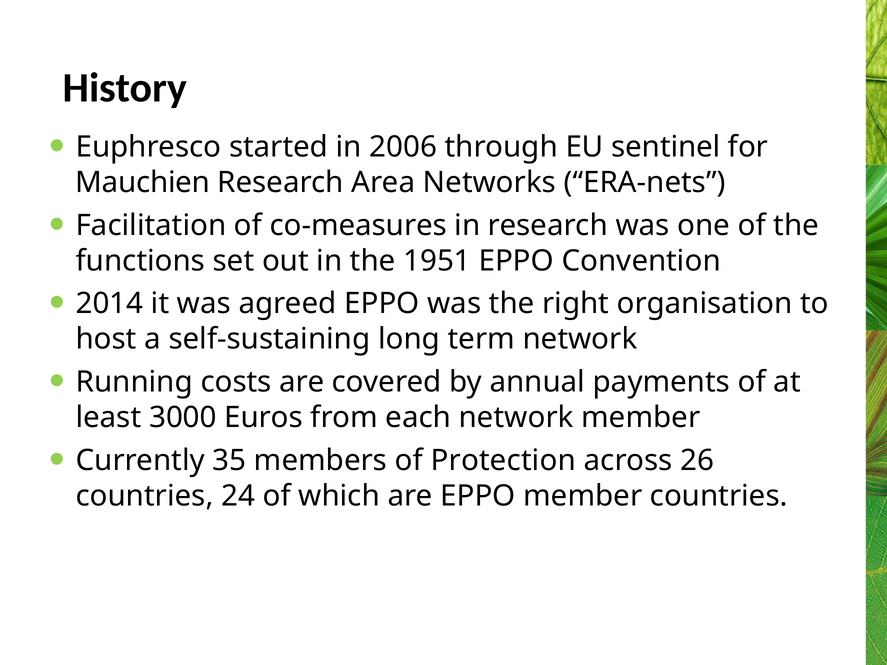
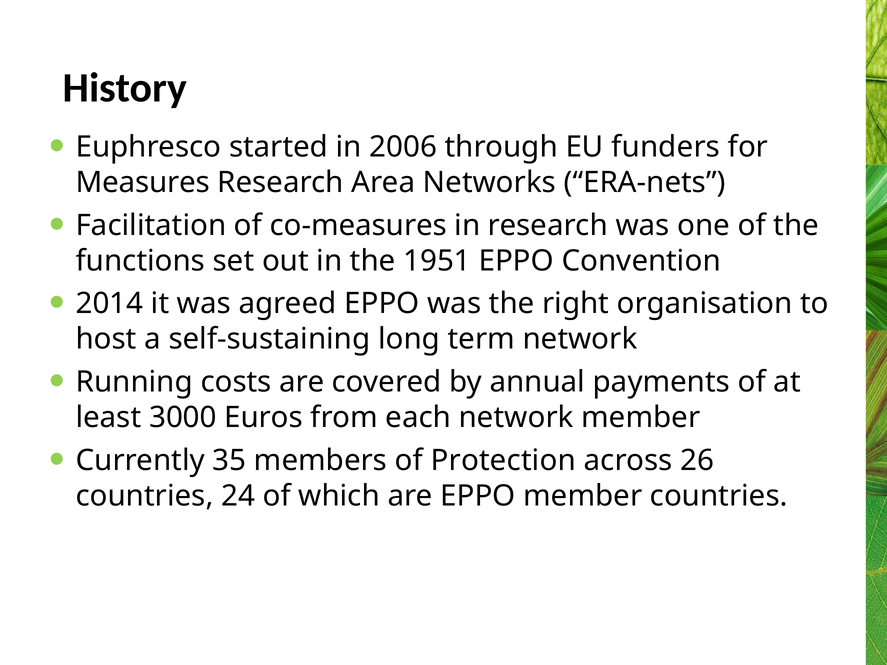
sentinel: sentinel -> funders
Mauchien: Mauchien -> Measures
